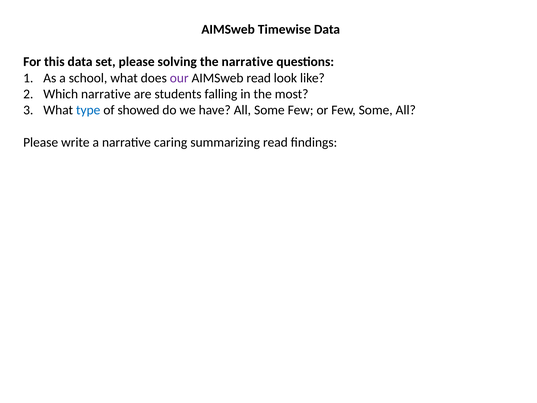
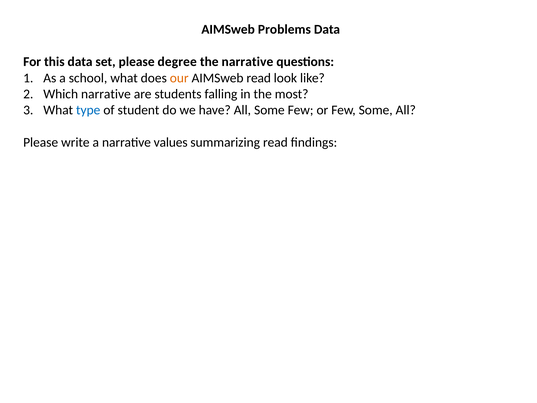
Timewise: Timewise -> Problems
solving: solving -> degree
our colour: purple -> orange
showed: showed -> student
caring: caring -> values
